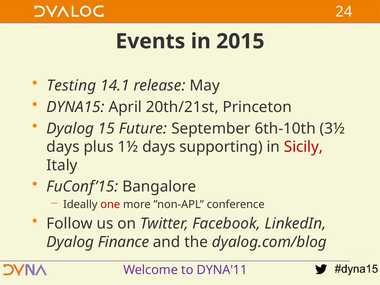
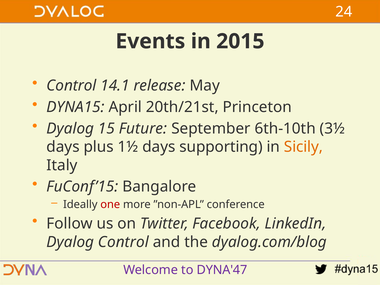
Testing at (71, 86): Testing -> Control
Sicily colour: red -> orange
Dyalog Finance: Finance -> Control
DYNA'11: DYNA'11 -> DYNA'47
